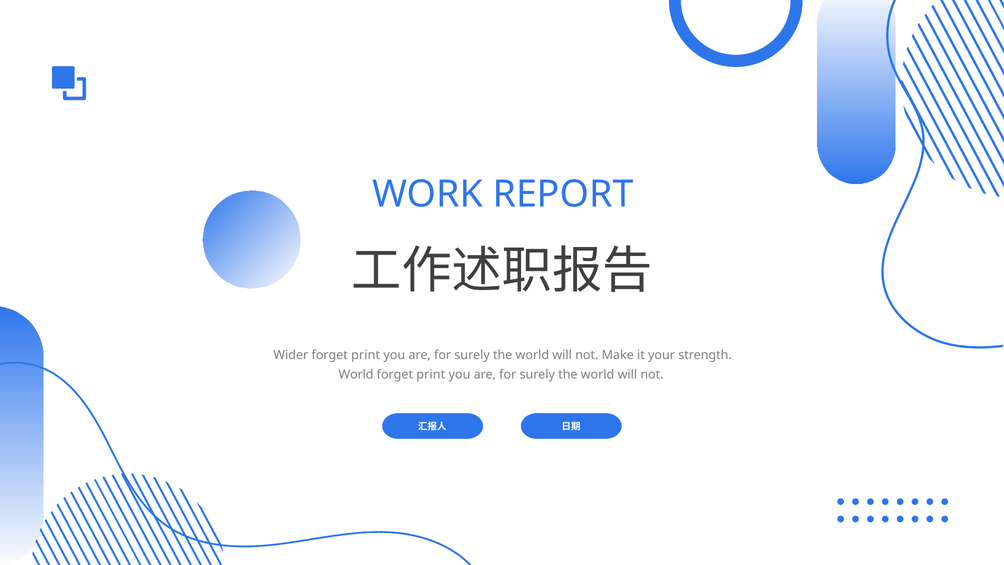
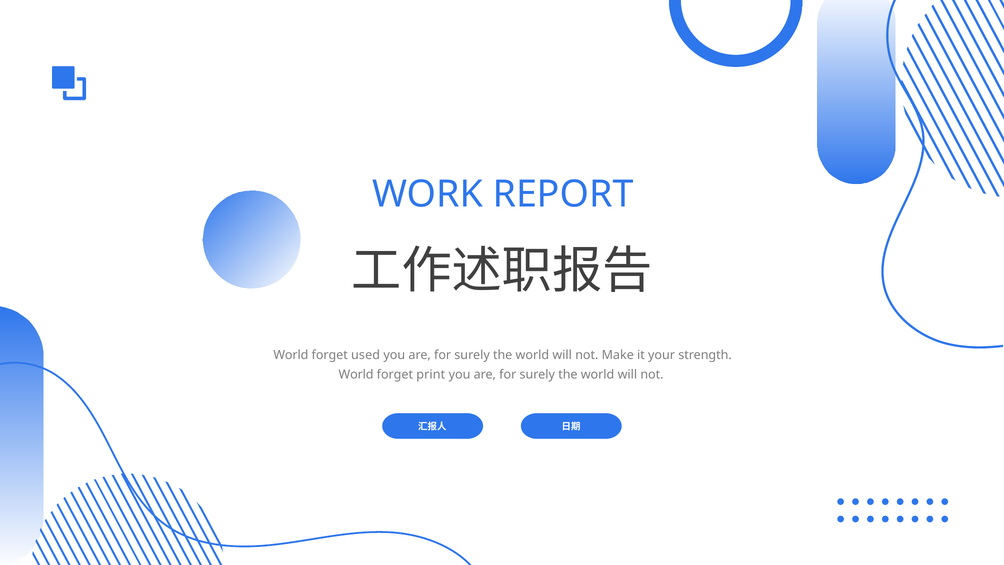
Wider at (291, 355): Wider -> World
print at (366, 355): print -> used
